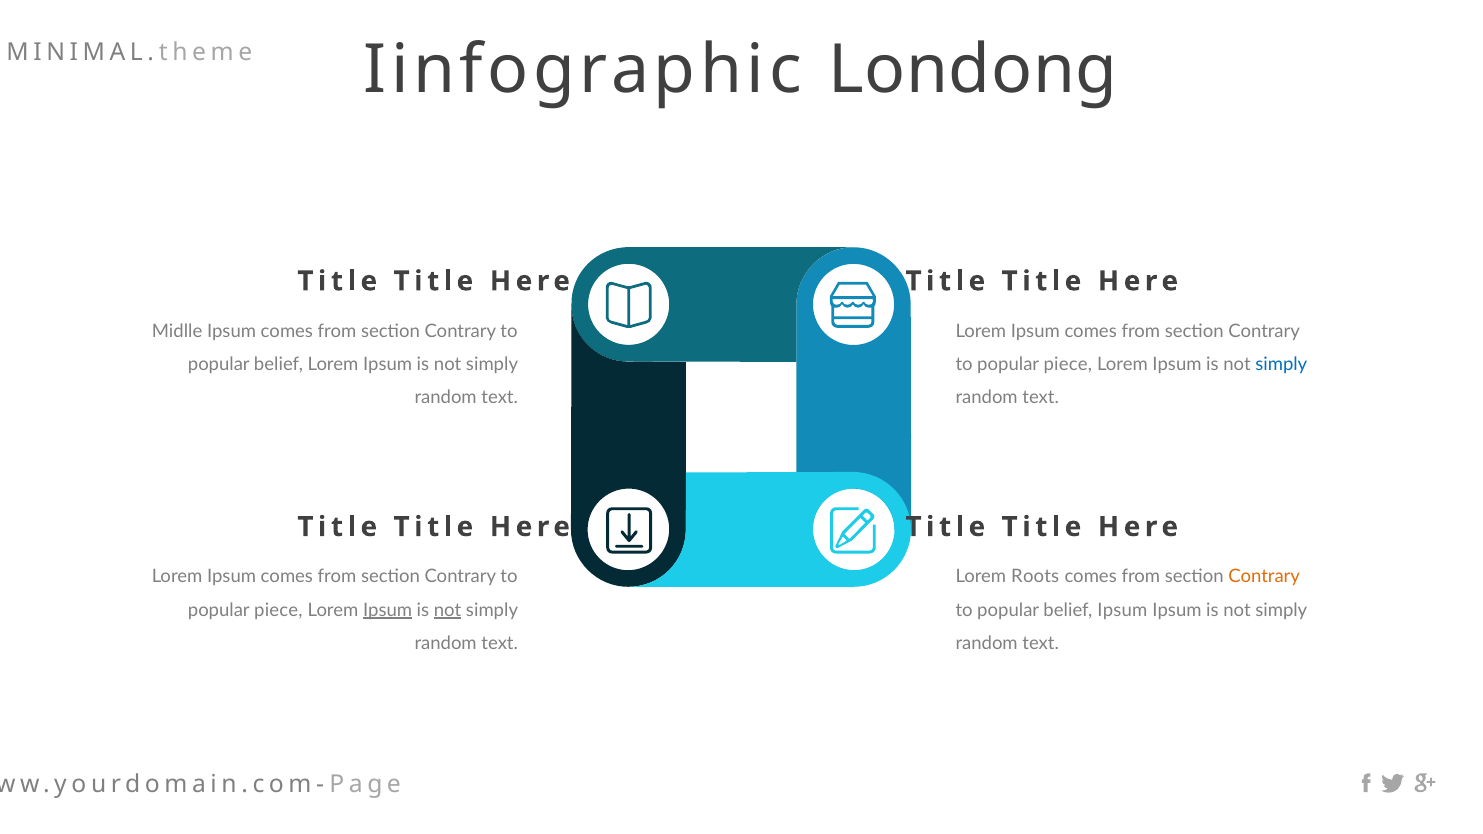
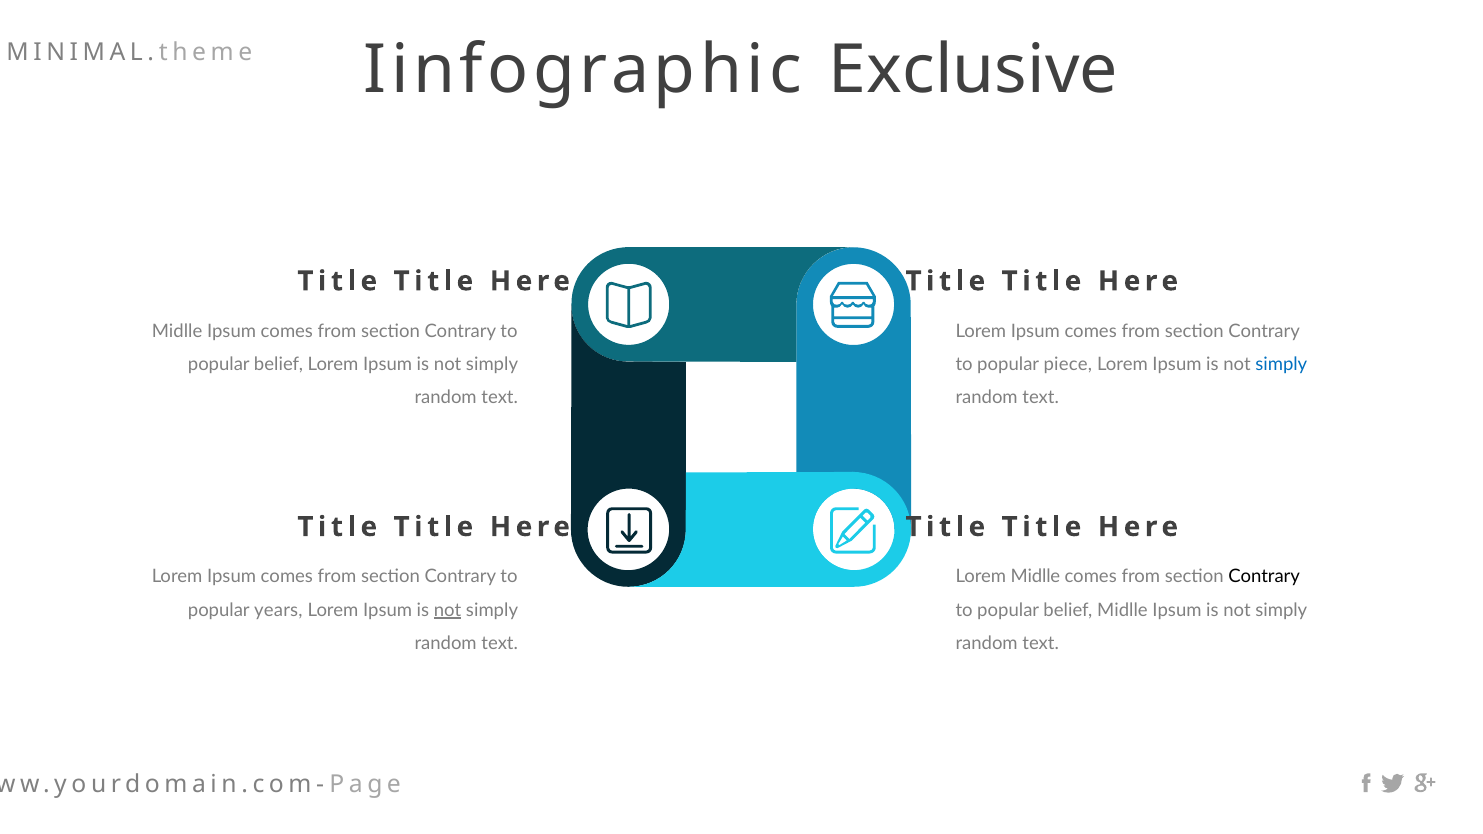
Londong: Londong -> Exclusive
Lorem Roots: Roots -> Midlle
Contrary at (1264, 577) colour: orange -> black
piece at (278, 610): piece -> years
Ipsum at (388, 610) underline: present -> none
belief Ipsum: Ipsum -> Midlle
